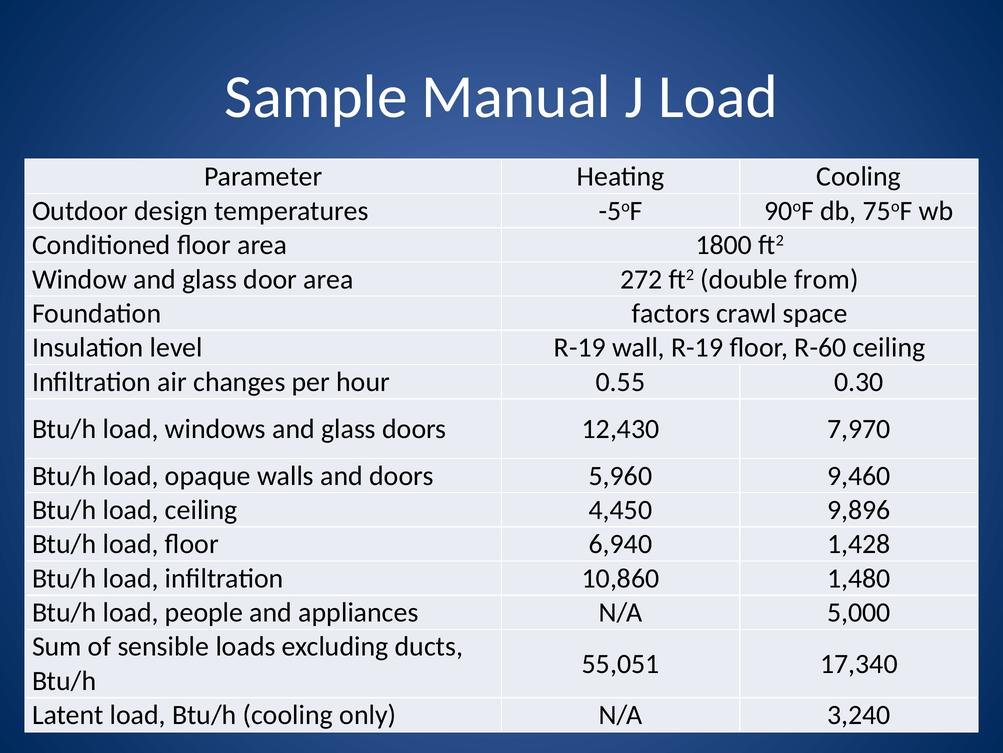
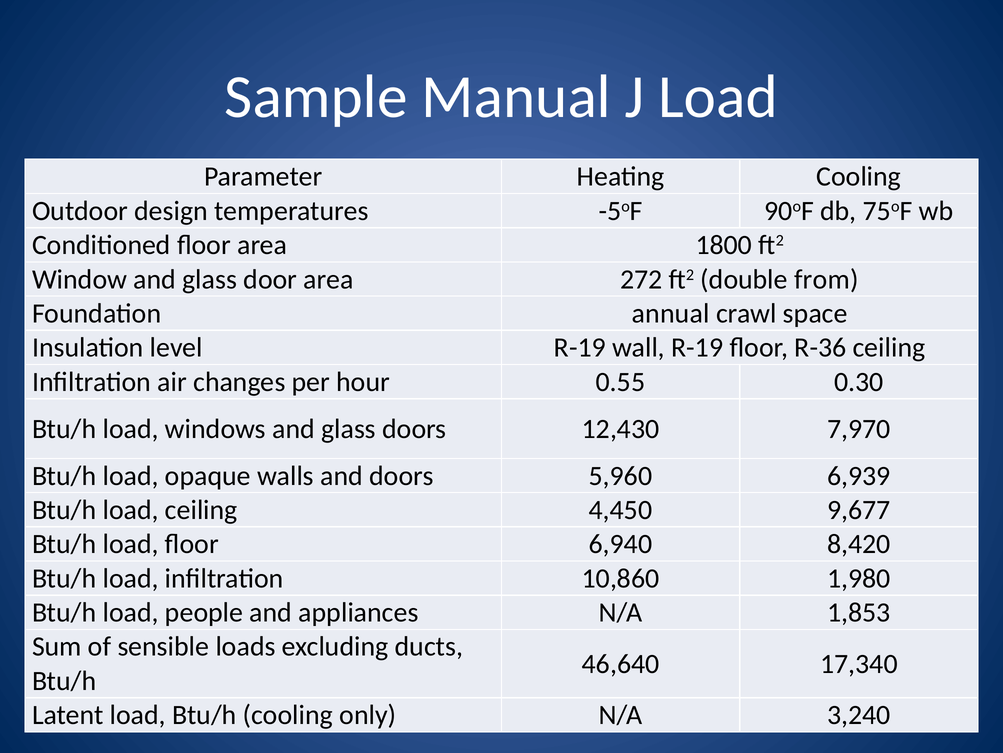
factors: factors -> annual
R-60: R-60 -> R-36
9,460: 9,460 -> 6,939
9,896: 9,896 -> 9,677
1,428: 1,428 -> 8,420
1,480: 1,480 -> 1,980
5,000: 5,000 -> 1,853
55,051: 55,051 -> 46,640
